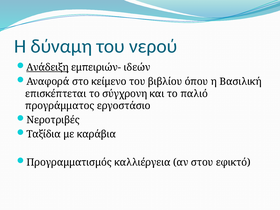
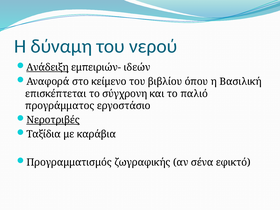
Νεροτριβές underline: none -> present
καλλιέργεια: καλλιέργεια -> ζωγραφικής
στου: στου -> σένα
